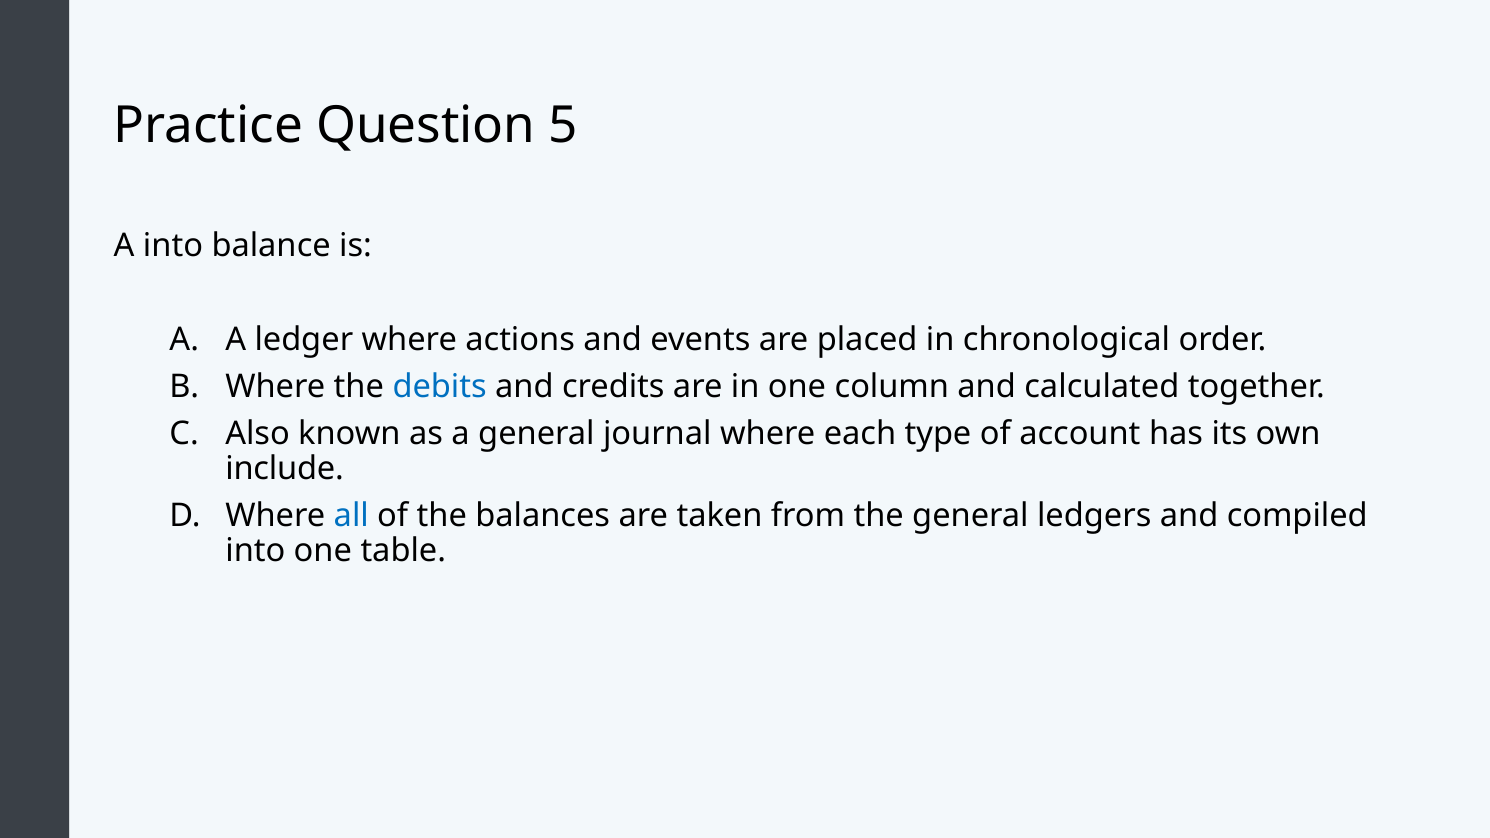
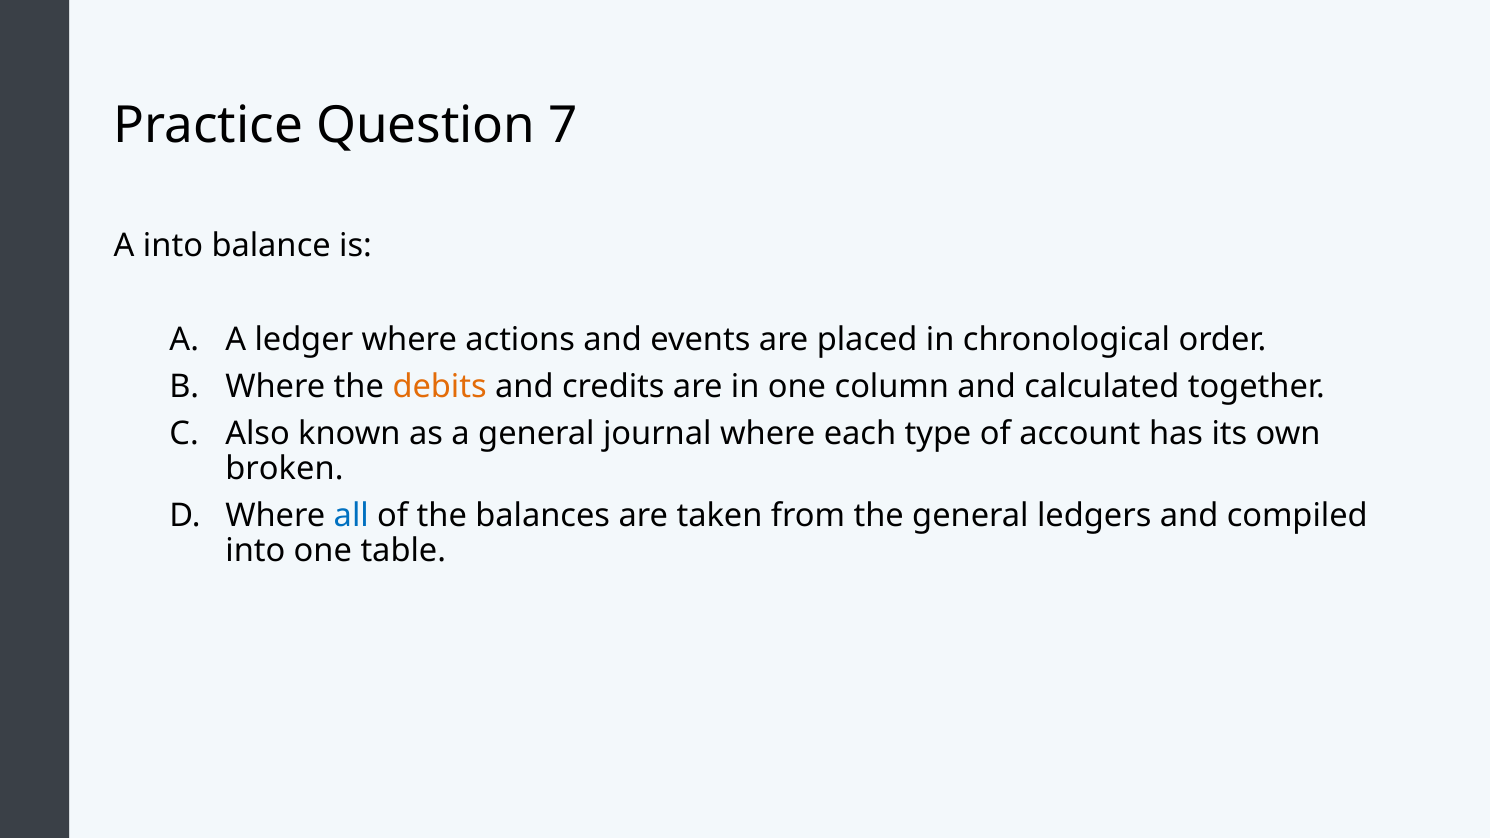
5: 5 -> 7
debits colour: blue -> orange
include: include -> broken
